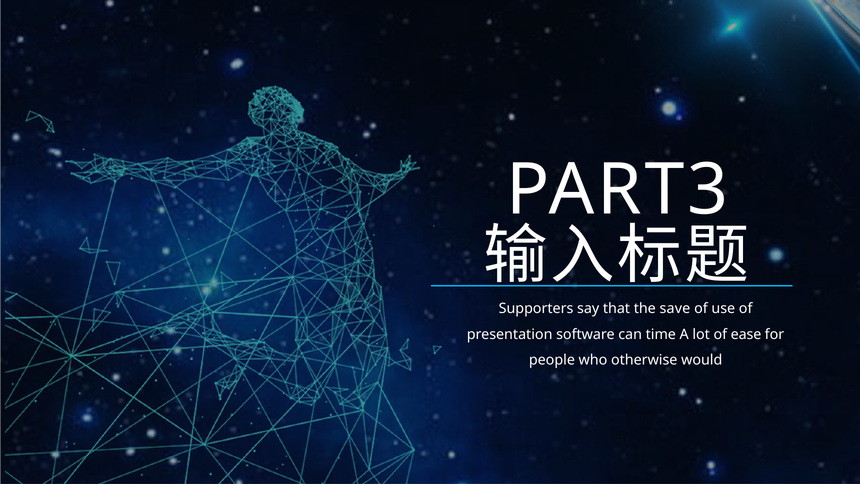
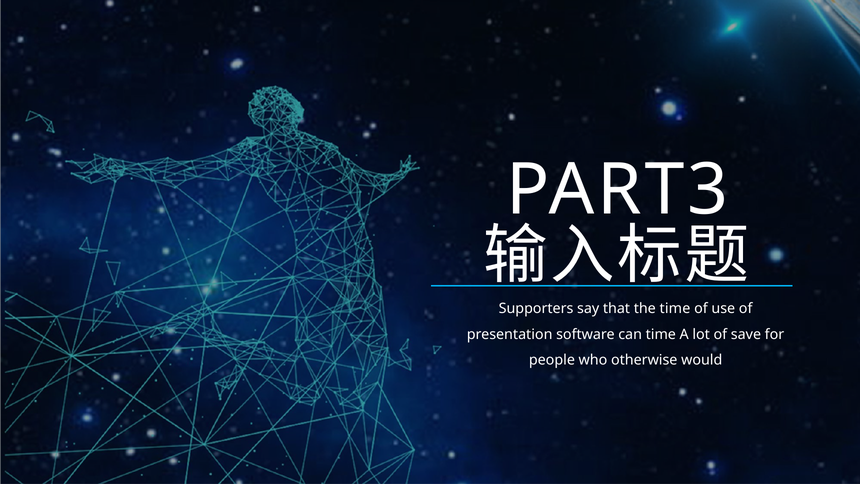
the save: save -> time
ease: ease -> save
